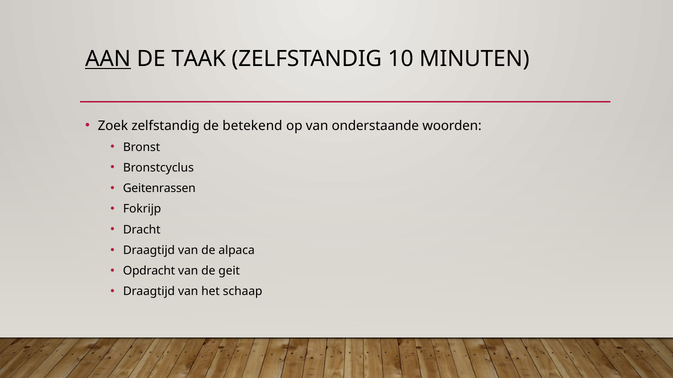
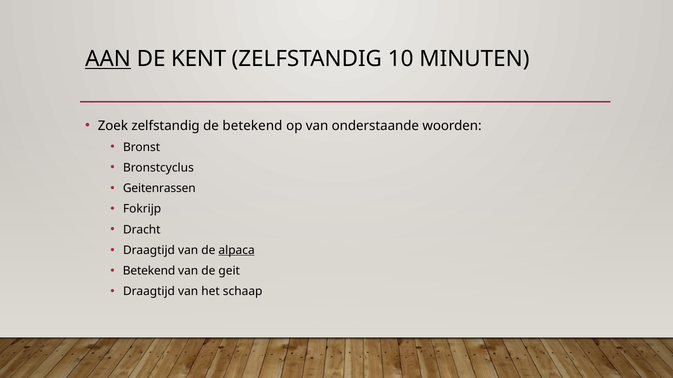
TAAK: TAAK -> KENT
alpaca underline: none -> present
Opdracht at (149, 271): Opdracht -> Betekend
